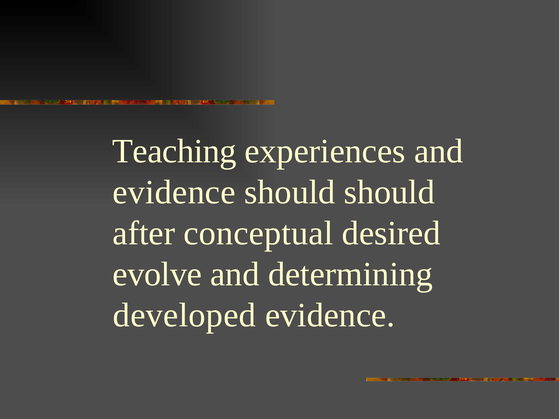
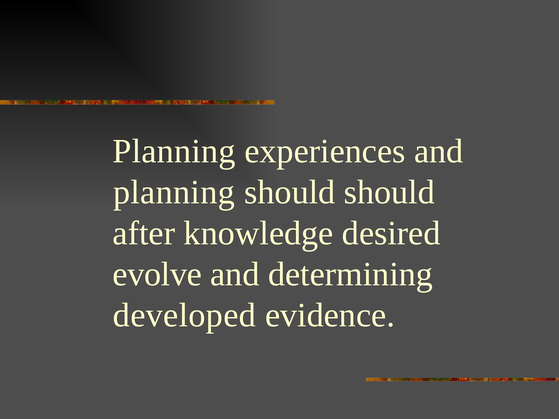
Teaching at (174, 151): Teaching -> Planning
evidence at (174, 192): evidence -> planning
conceptual: conceptual -> knowledge
